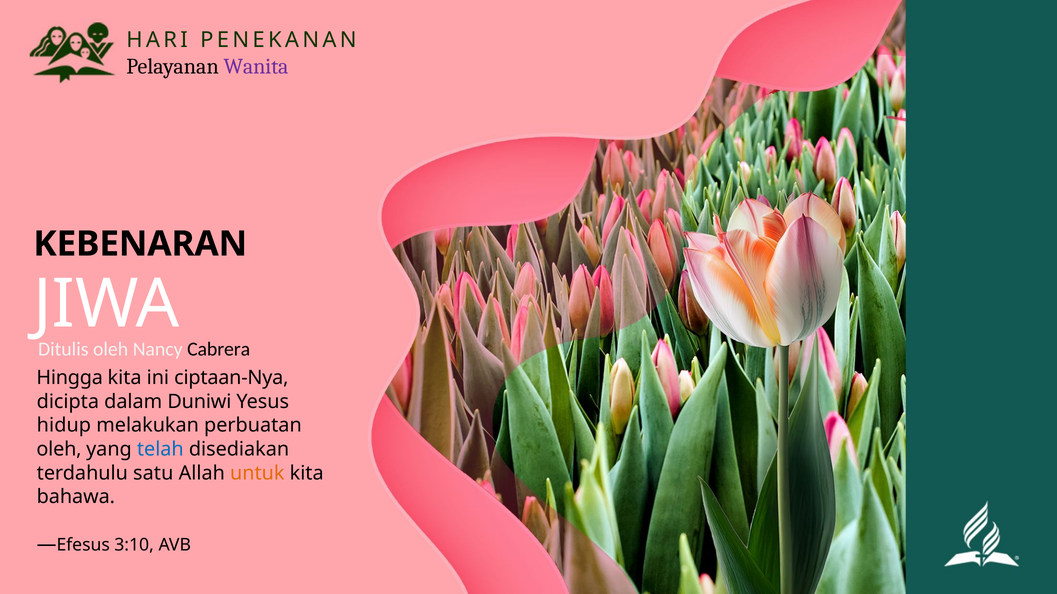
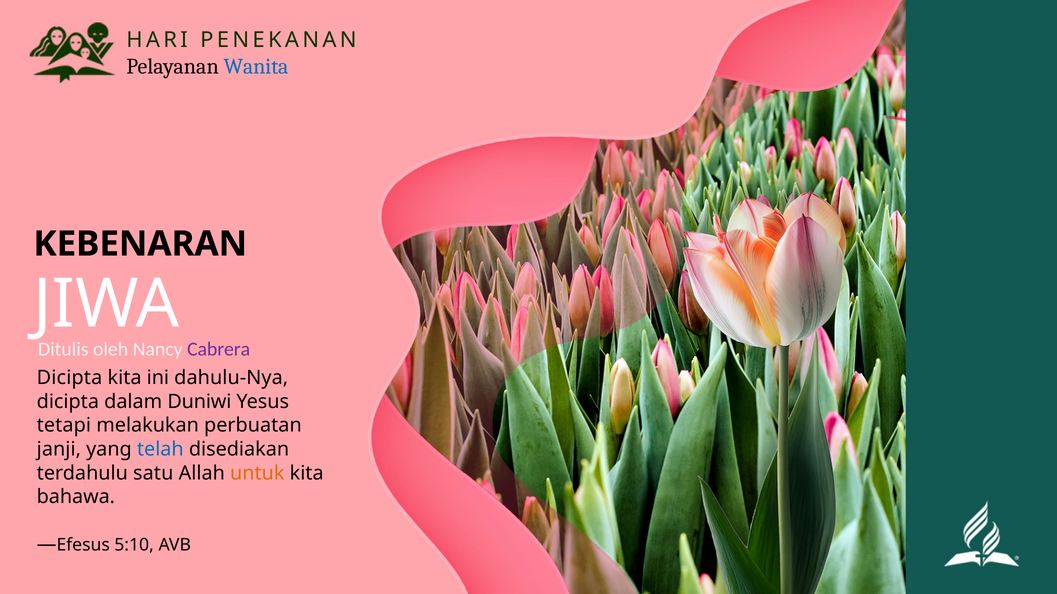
Wanita colour: purple -> blue
Cabrera colour: black -> purple
Hingga at (70, 378): Hingga -> Dicipta
ciptaan-Nya: ciptaan-Nya -> dahulu-Nya
hidup: hidup -> tetapi
oleh at (59, 450): oleh -> janji
3:10: 3:10 -> 5:10
